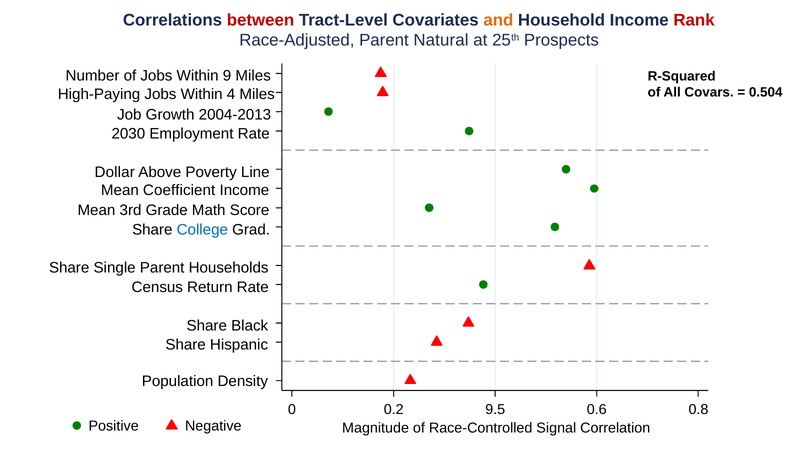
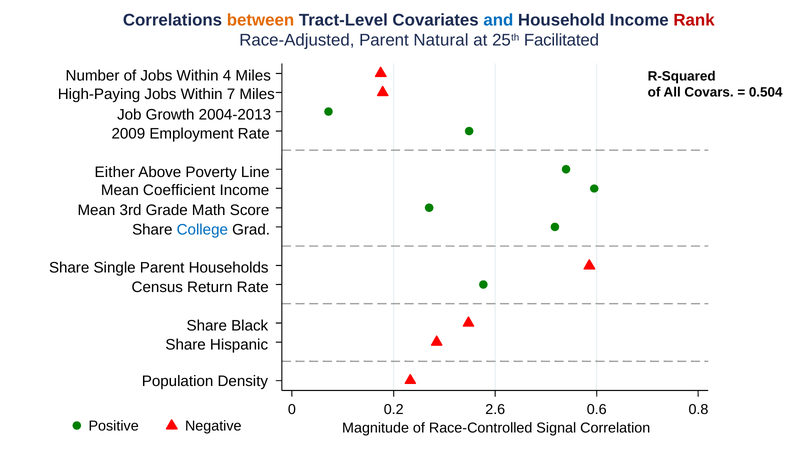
between colour: red -> orange
and colour: orange -> blue
Prospects: Prospects -> Facilitated
9: 9 -> 4
4: 4 -> 7
2030: 2030 -> 2009
Dollar: Dollar -> Either
9.5: 9.5 -> 2.6
